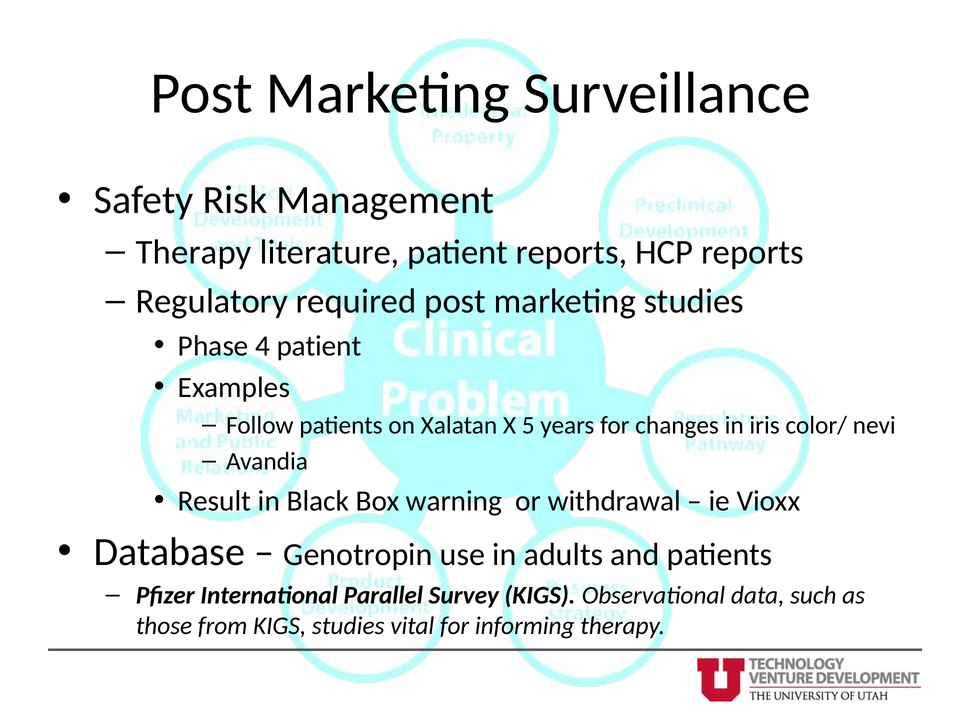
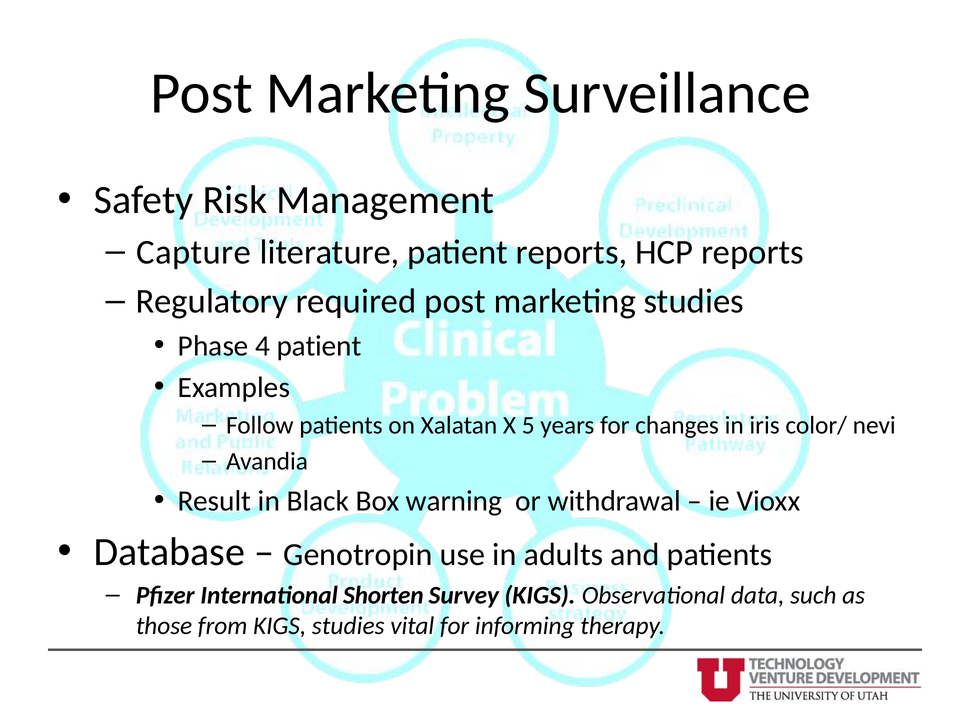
Therapy at (194, 252): Therapy -> Capture
Parallel: Parallel -> Shorten
